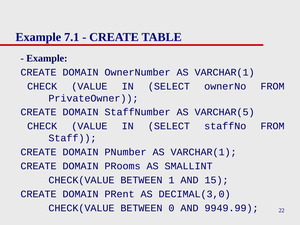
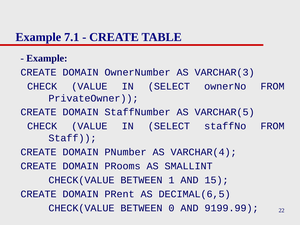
OwnerNumber AS VARCHAR(1: VARCHAR(1 -> VARCHAR(3
PNumber AS VARCHAR(1: VARCHAR(1 -> VARCHAR(4
DECIMAL(3,0: DECIMAL(3,0 -> DECIMAL(6,5
9949.99: 9949.99 -> 9199.99
